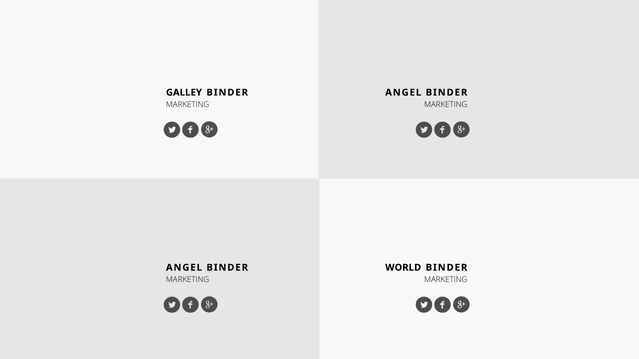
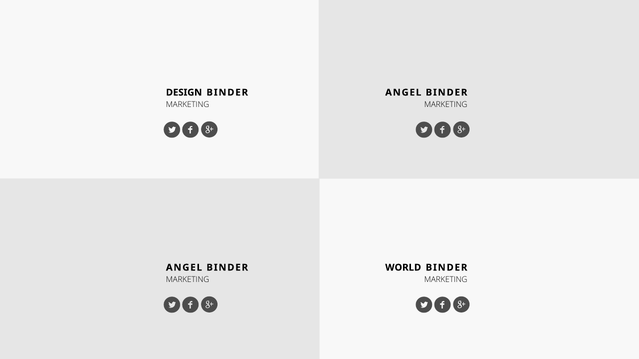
GALLEY: GALLEY -> DESIGN
